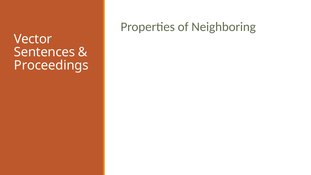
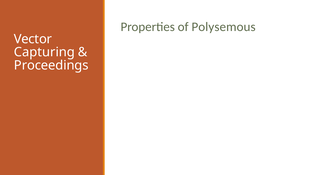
Neighboring: Neighboring -> Polysemous
Sentences: Sentences -> Capturing
